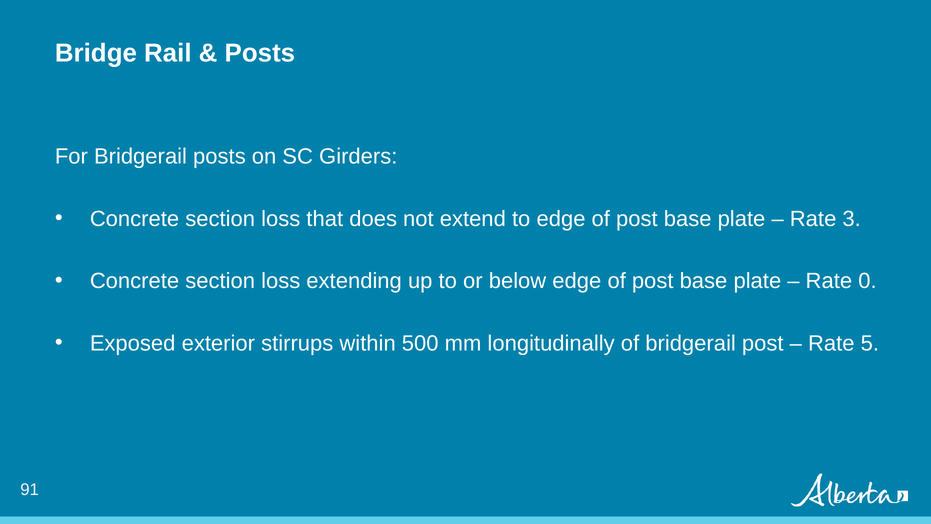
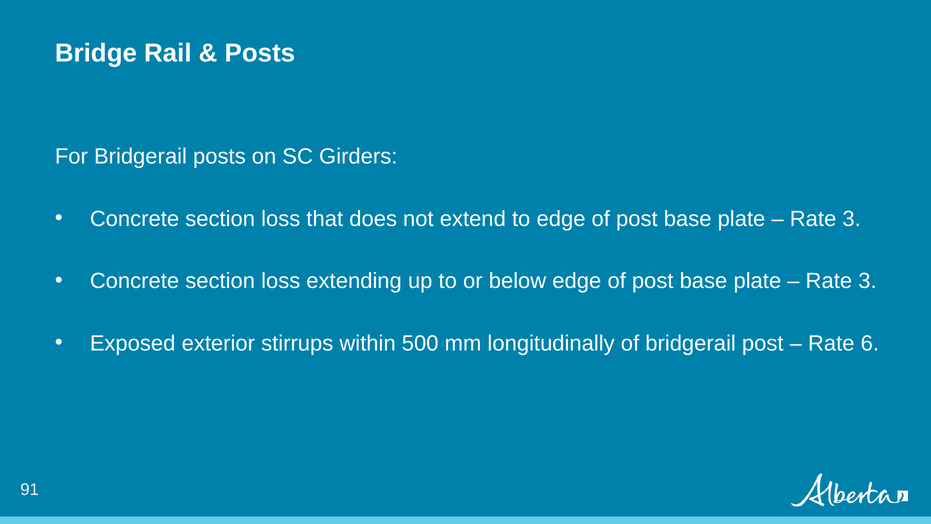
0 at (867, 281): 0 -> 3
5: 5 -> 6
